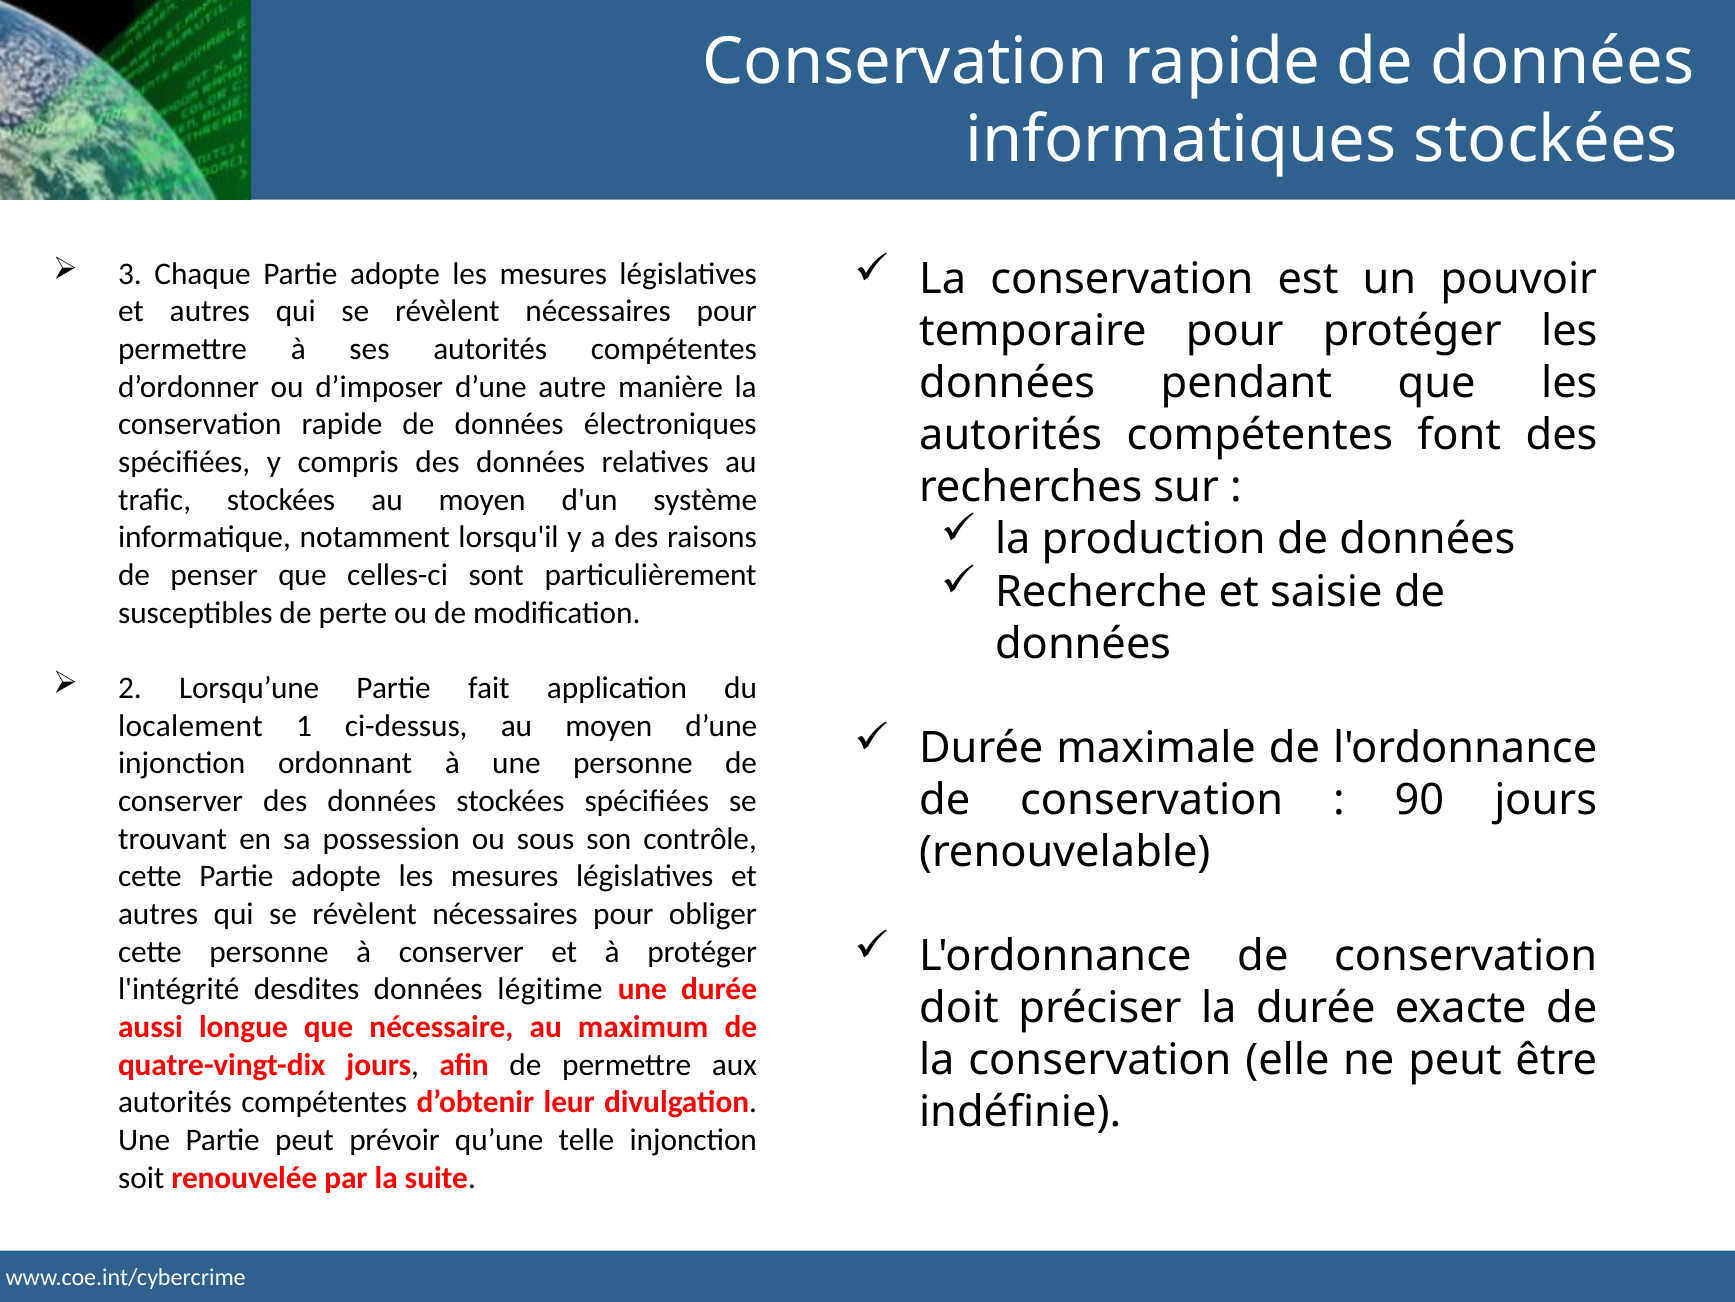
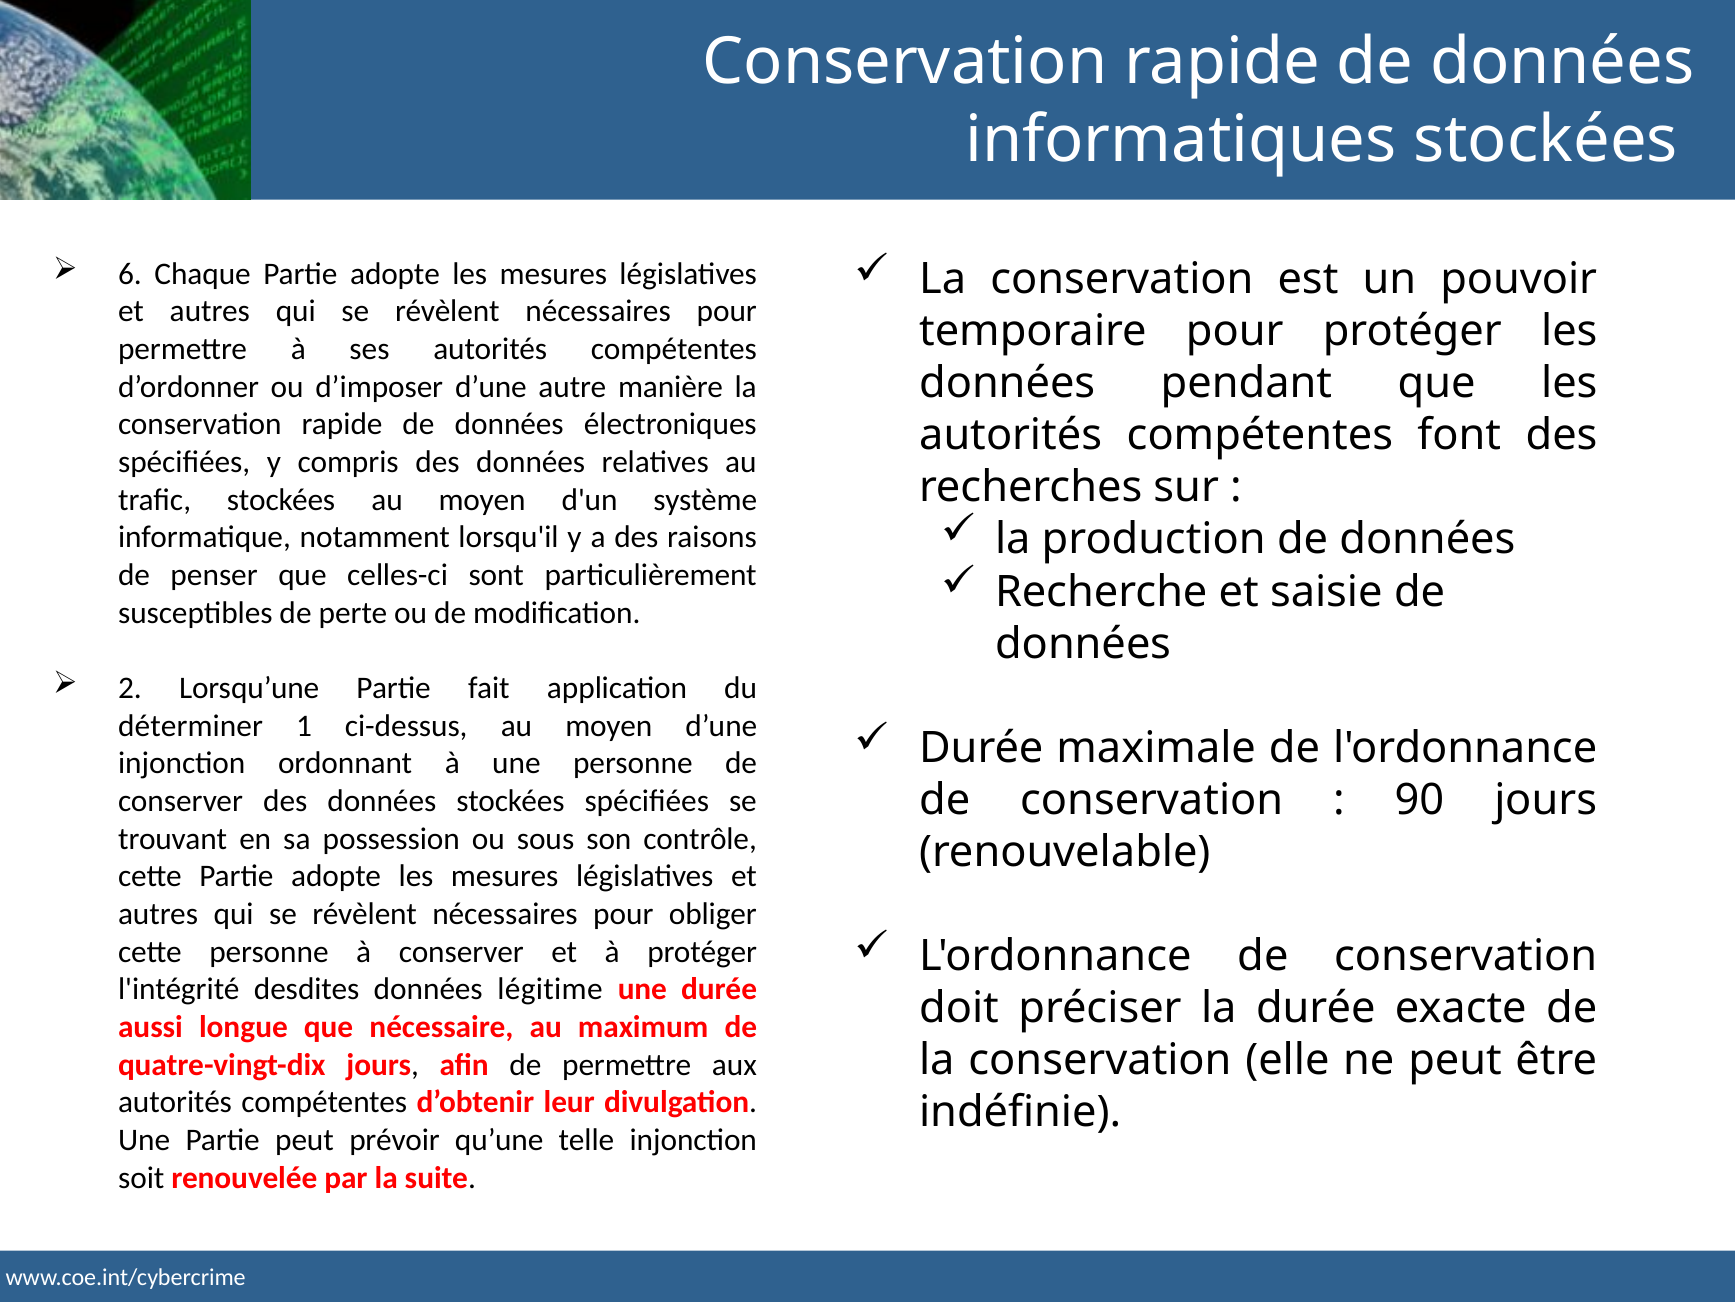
3: 3 -> 6
localement: localement -> déterminer
